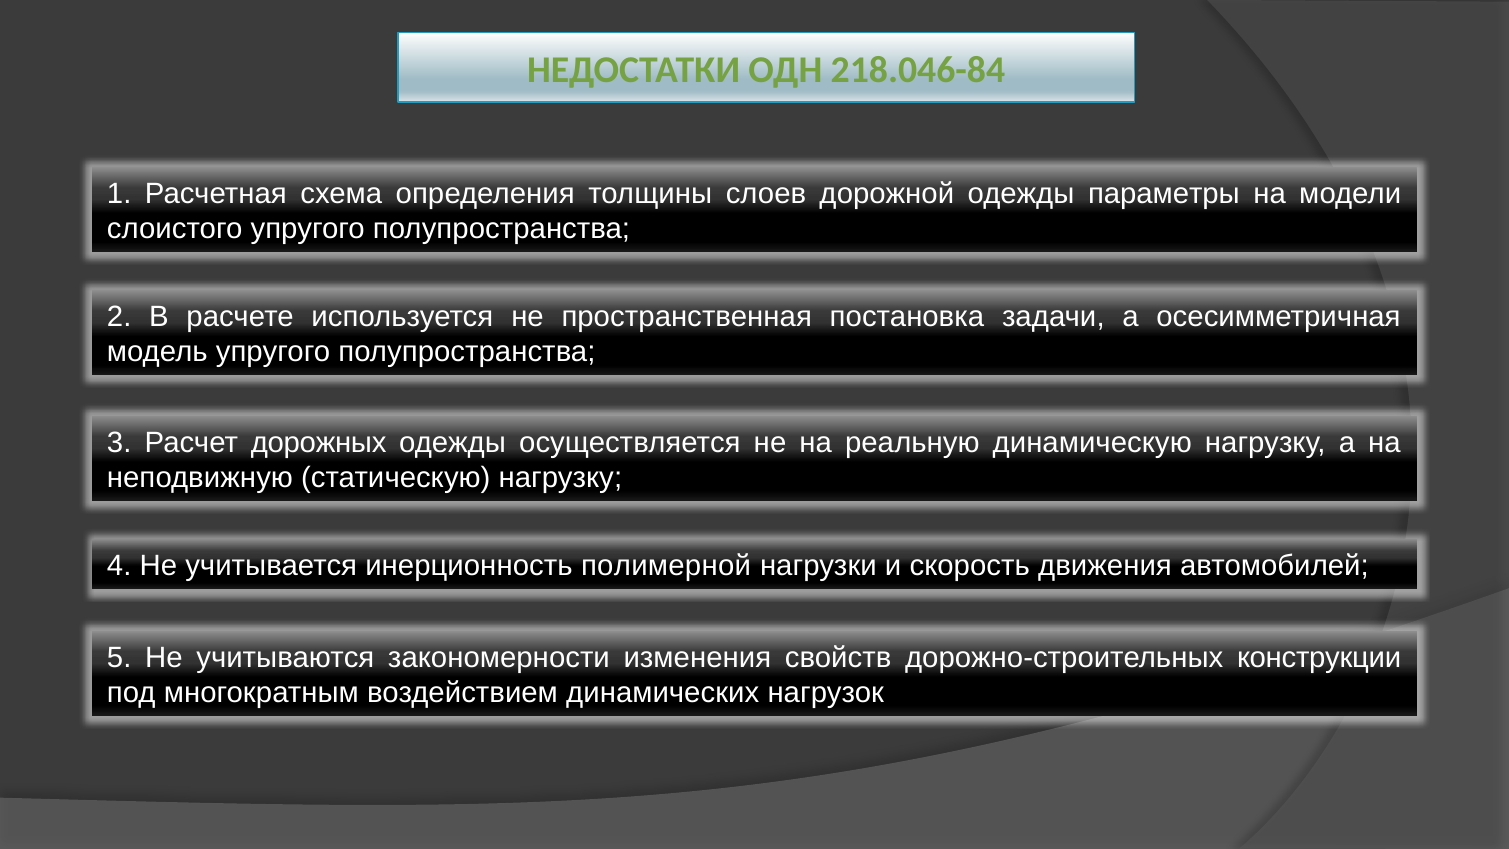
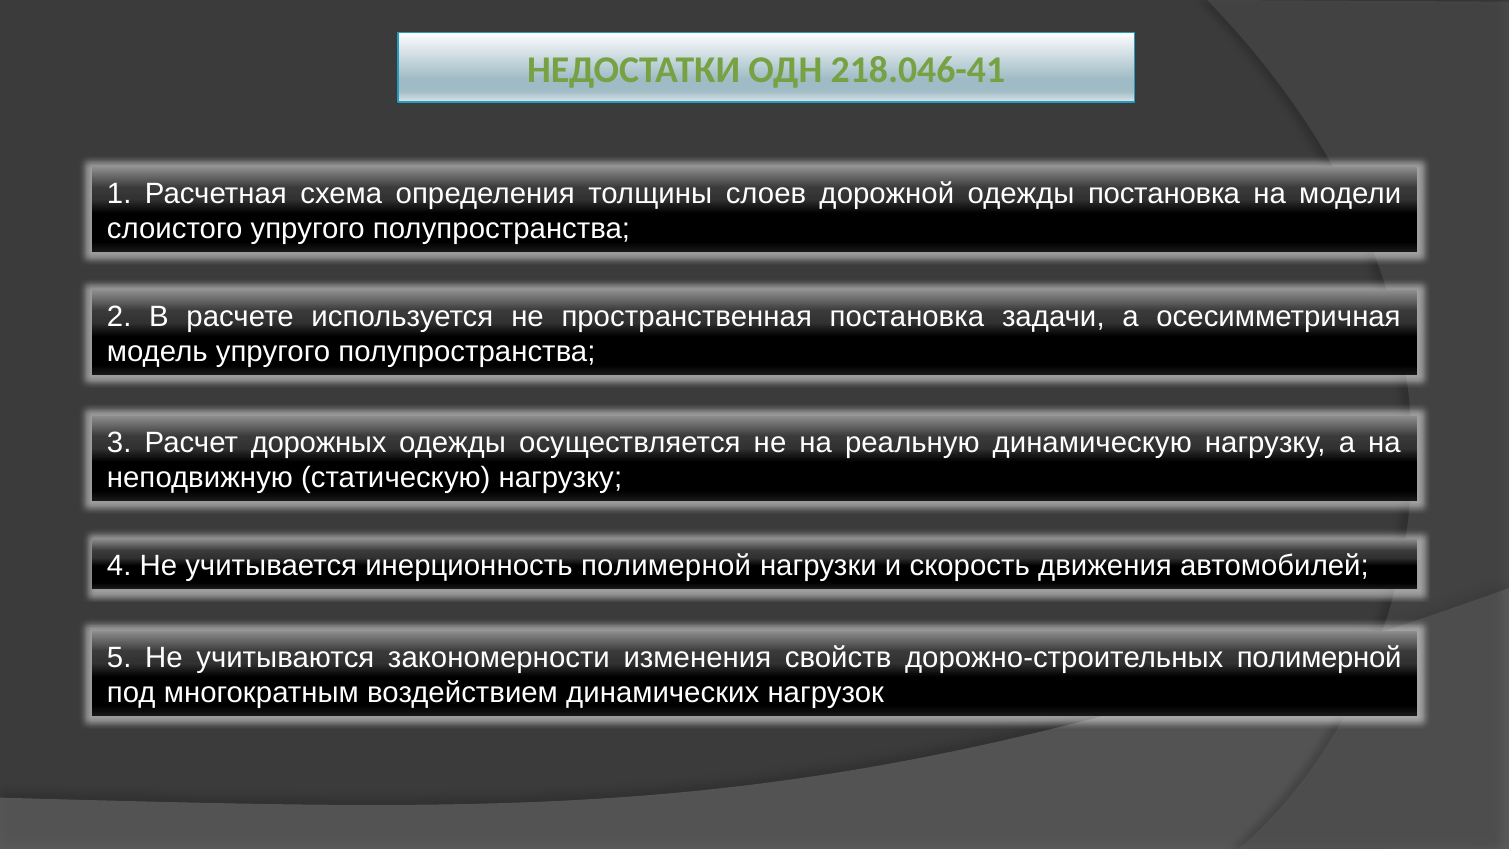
218.046-84: 218.046-84 -> 218.046-41
одежды параметры: параметры -> постановка
дорожно-строительных конструкции: конструкции -> полимерной
